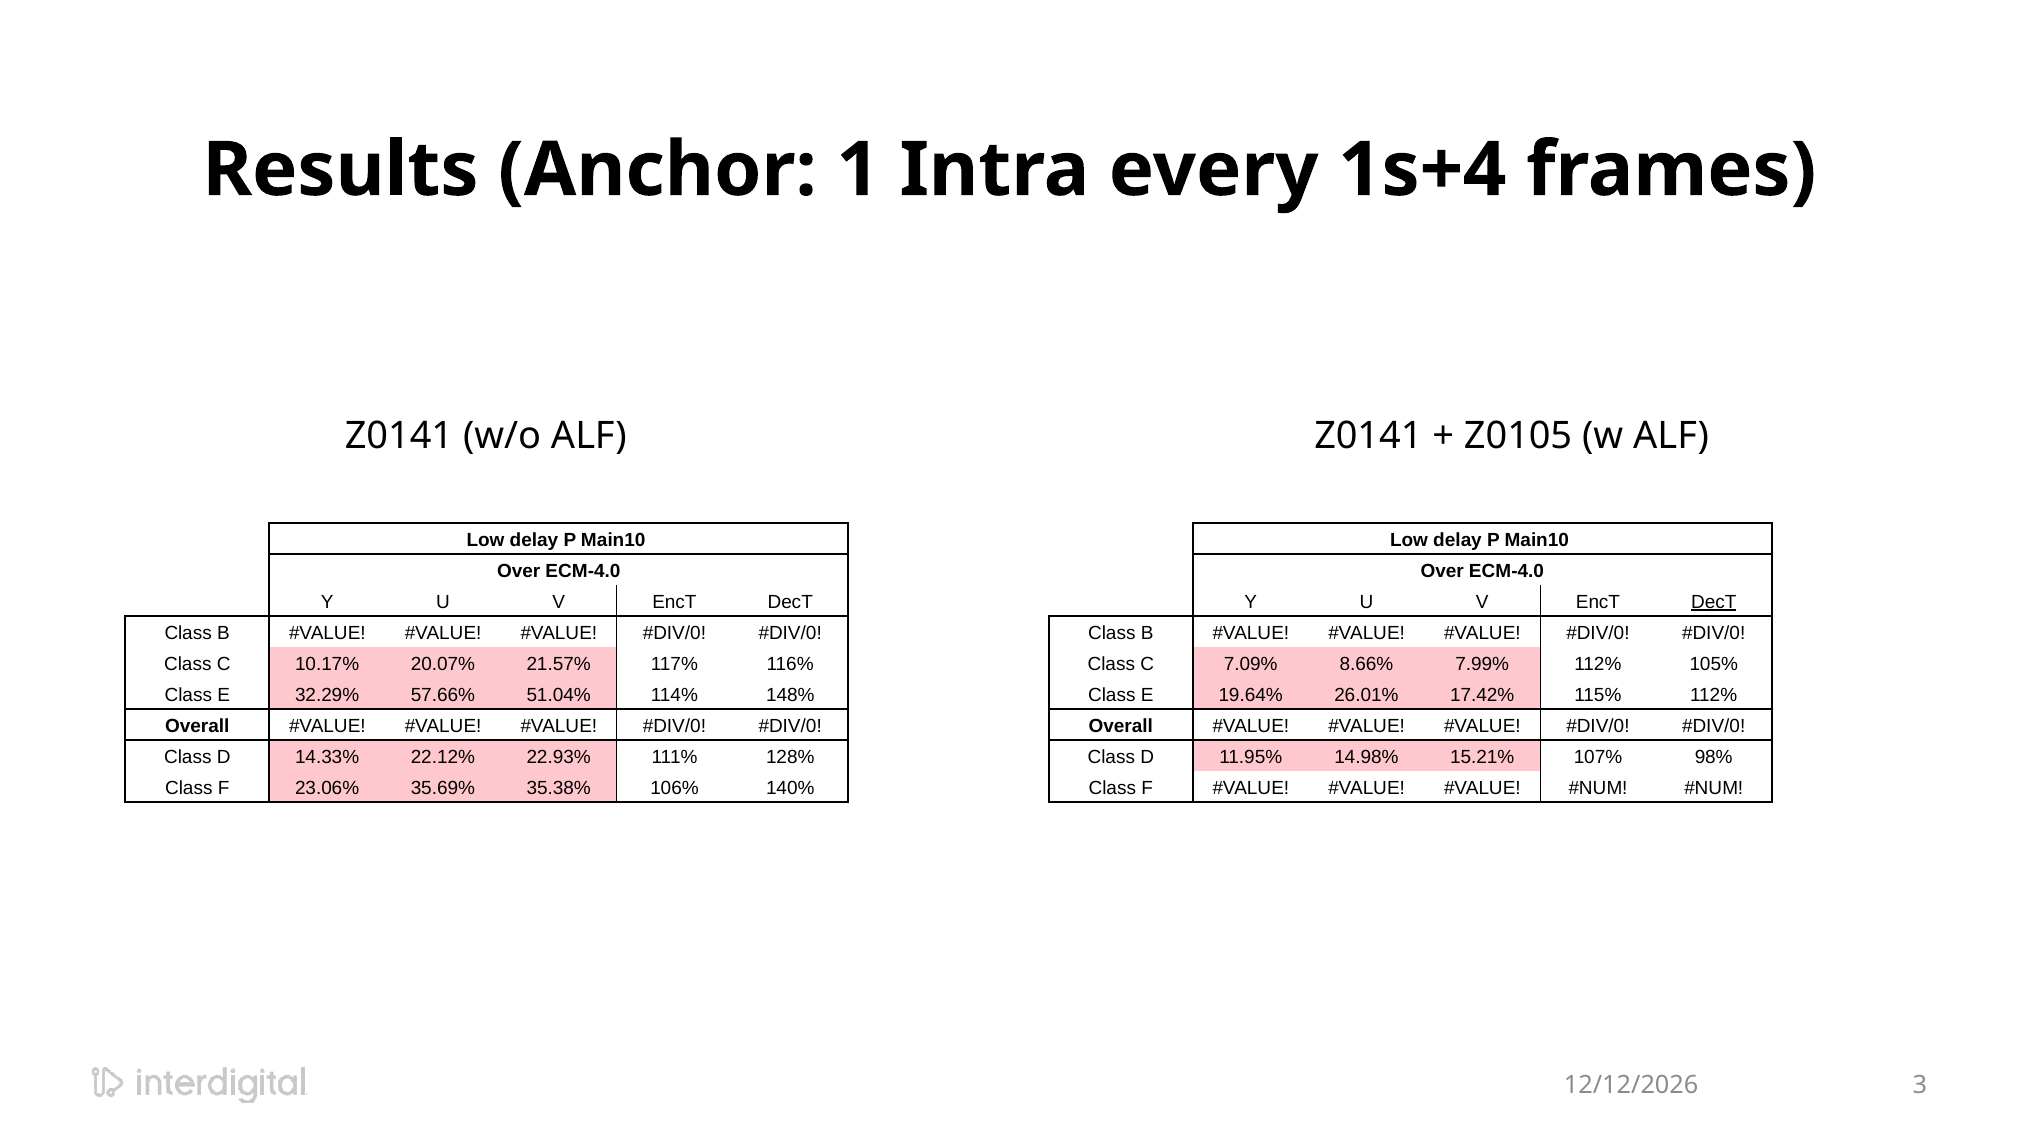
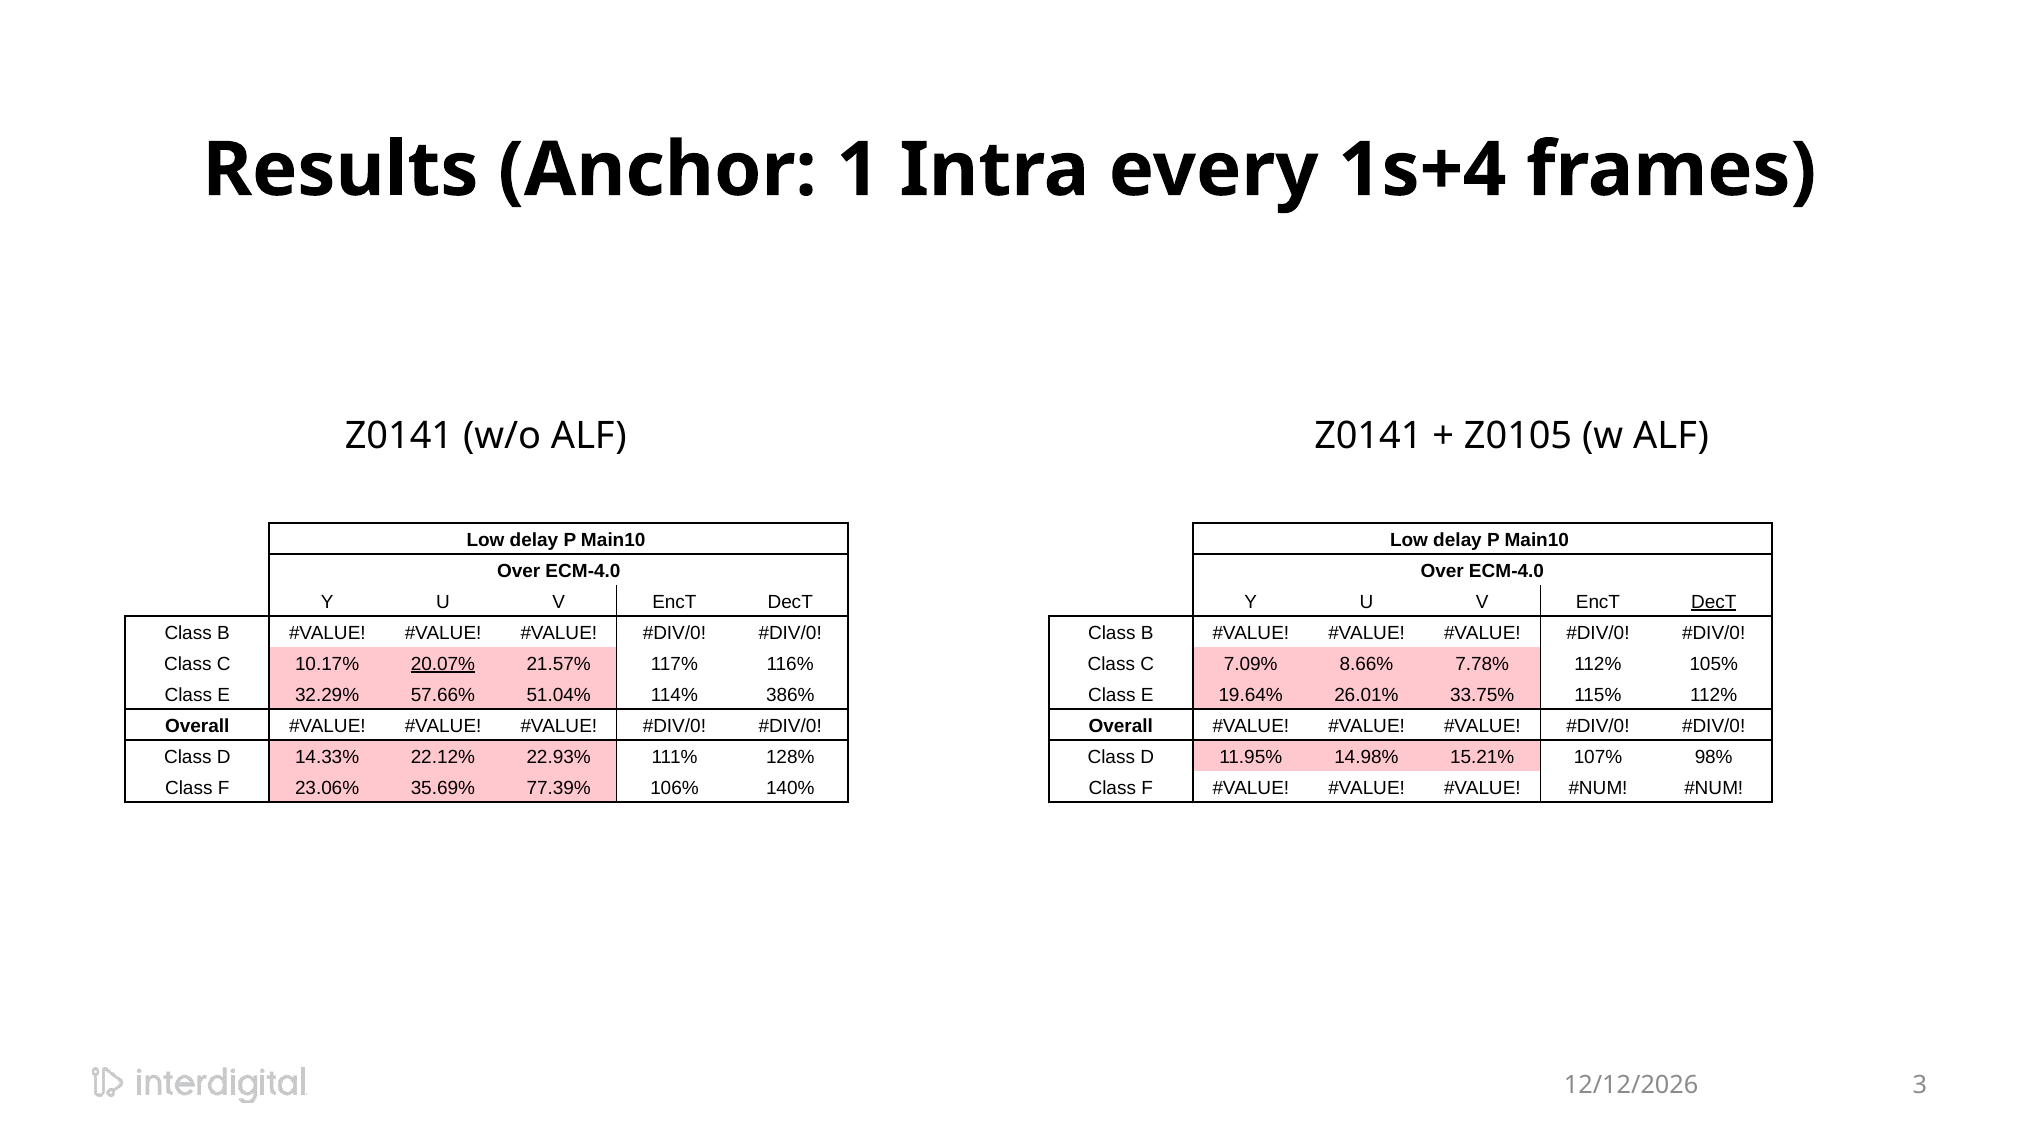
20.07% underline: none -> present
7.99%: 7.99% -> 7.78%
148%: 148% -> 386%
17.42%: 17.42% -> 33.75%
35.38%: 35.38% -> 77.39%
